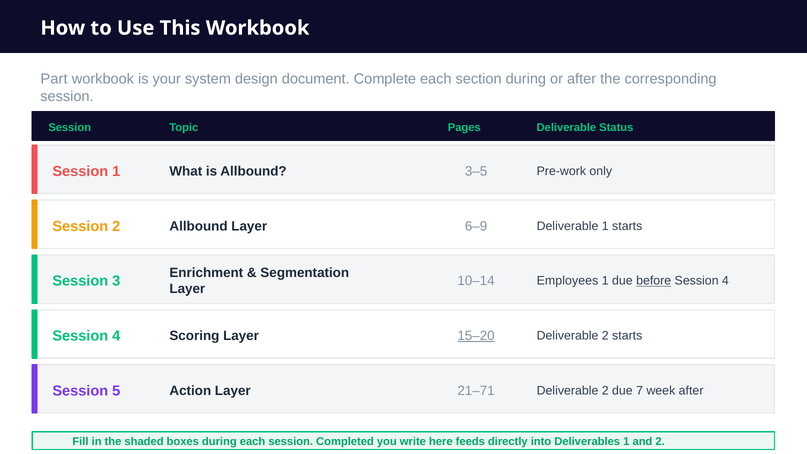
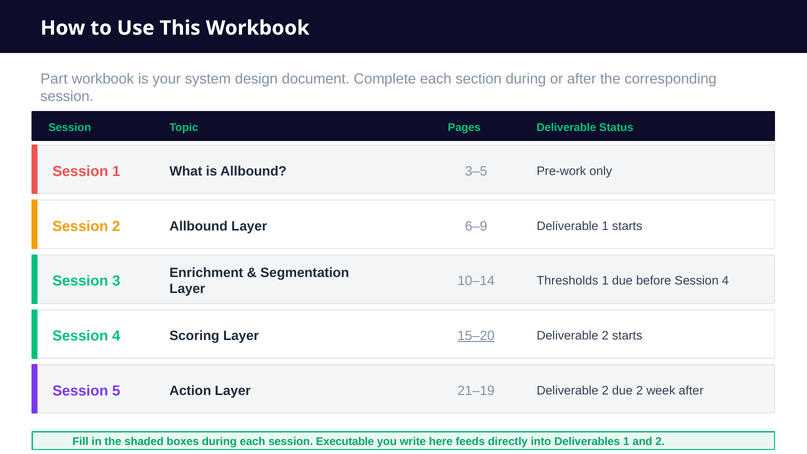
Employees: Employees -> Thresholds
before underline: present -> none
21–71: 21–71 -> 21–19
due 7: 7 -> 2
Completed: Completed -> Executable
